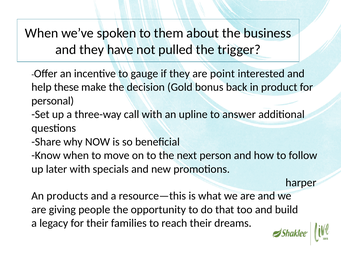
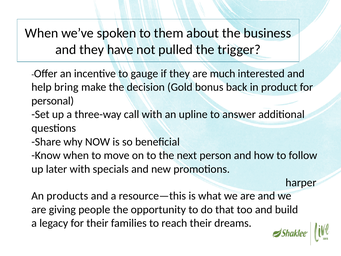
point: point -> much
these: these -> bring
